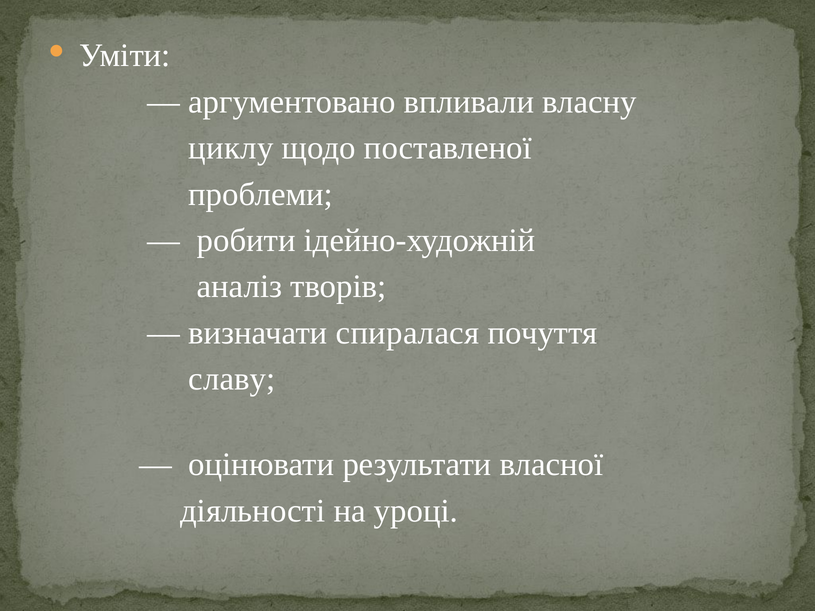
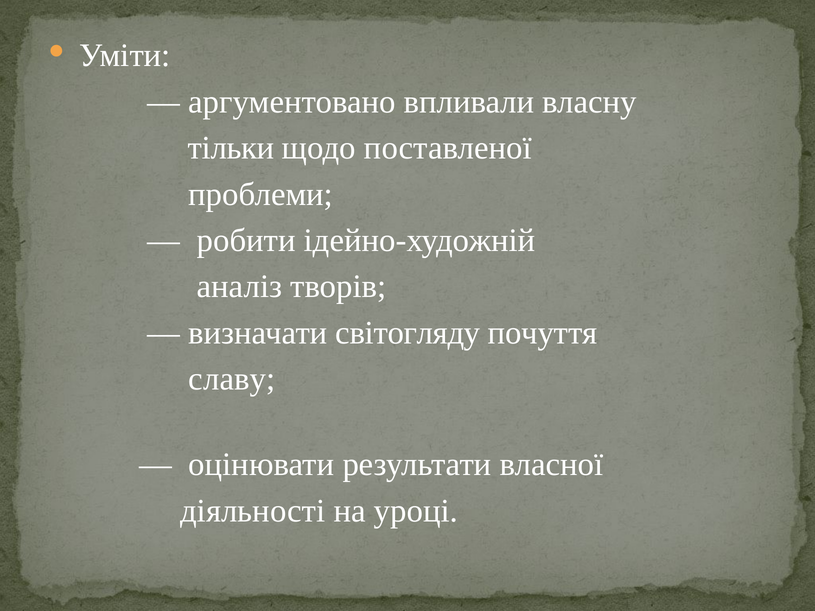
циклу: циклу -> тільки
спиралася: спиралася -> світогляду
